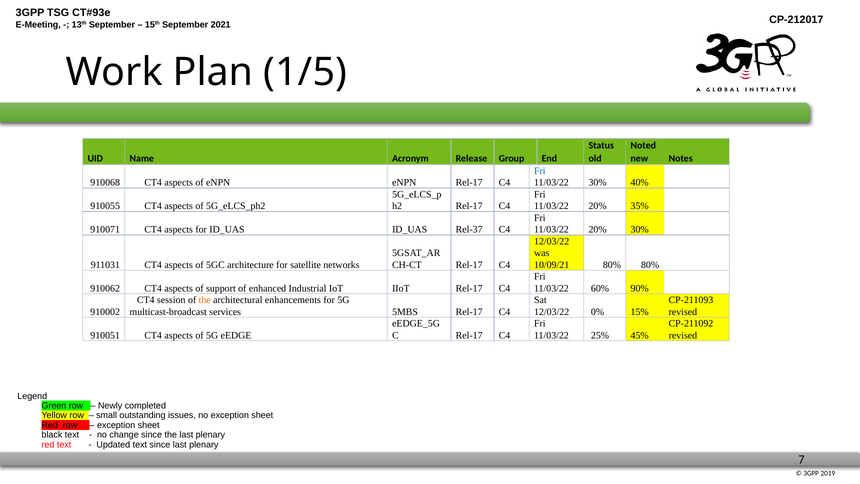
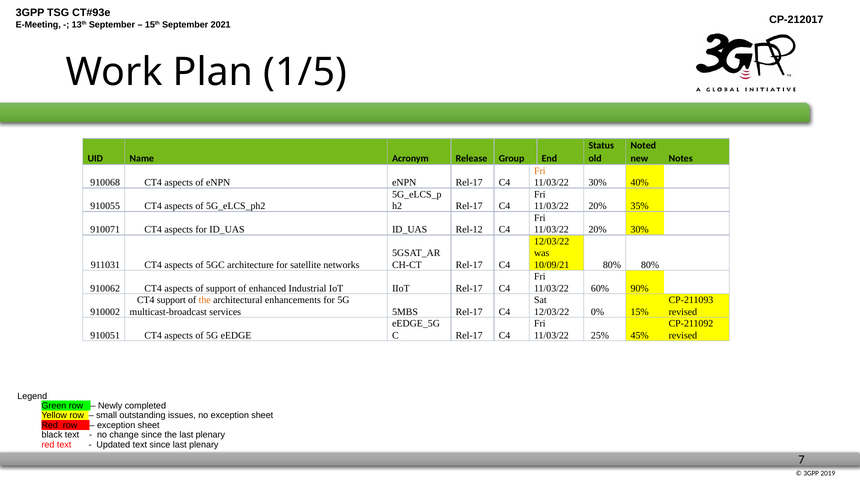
Fri at (540, 171) colour: blue -> orange
Rel-37: Rel-37 -> Rel-12
CT4 session: session -> support
